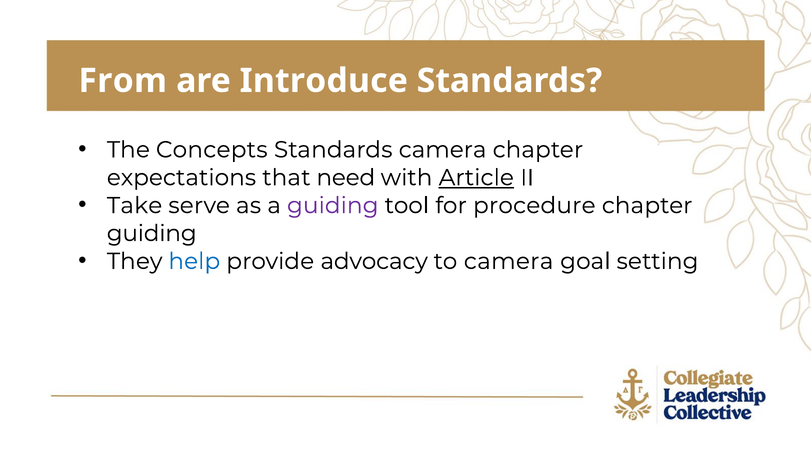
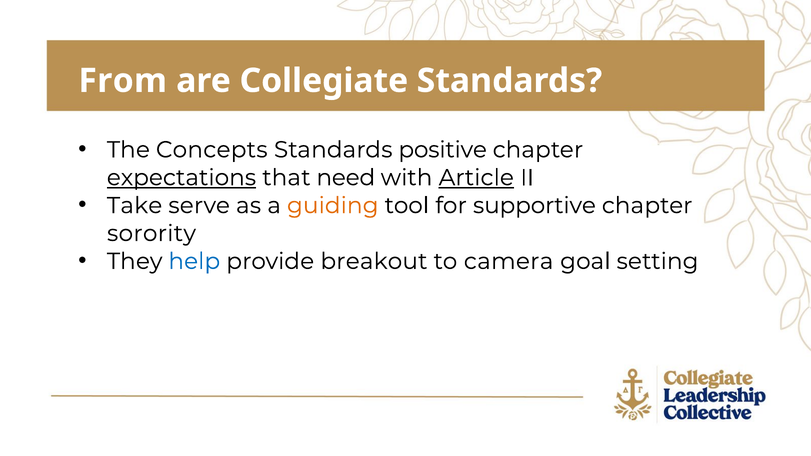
Introduce: Introduce -> Collegiate
Standards camera: camera -> positive
expectations underline: none -> present
guiding at (333, 206) colour: purple -> orange
procedure: procedure -> supportive
guiding at (152, 233): guiding -> sorority
advocacy: advocacy -> breakout
